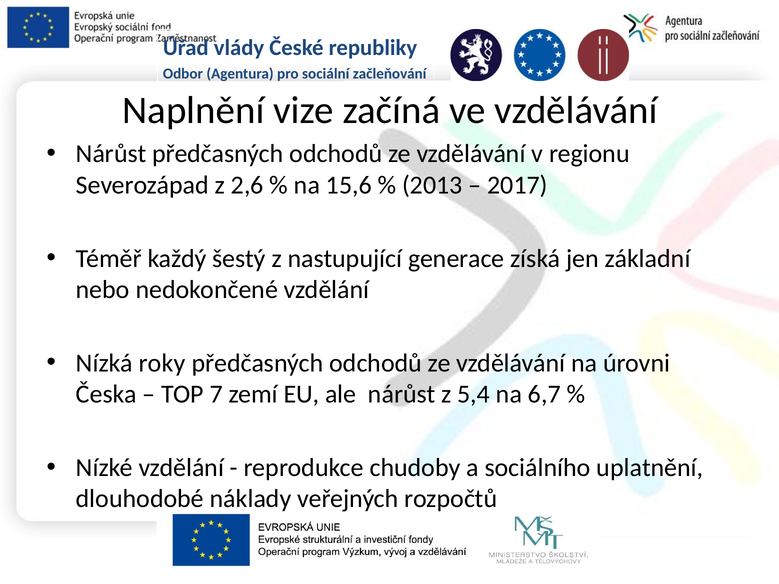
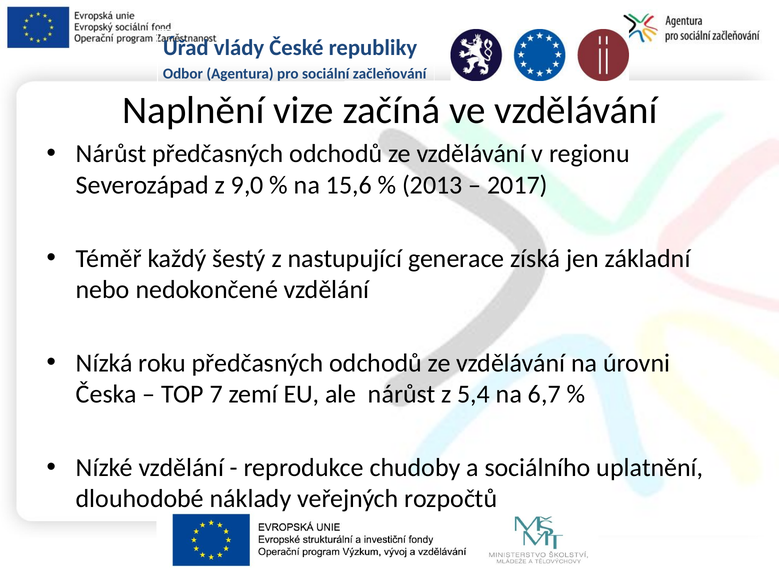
2,6: 2,6 -> 9,0
roky: roky -> roku
